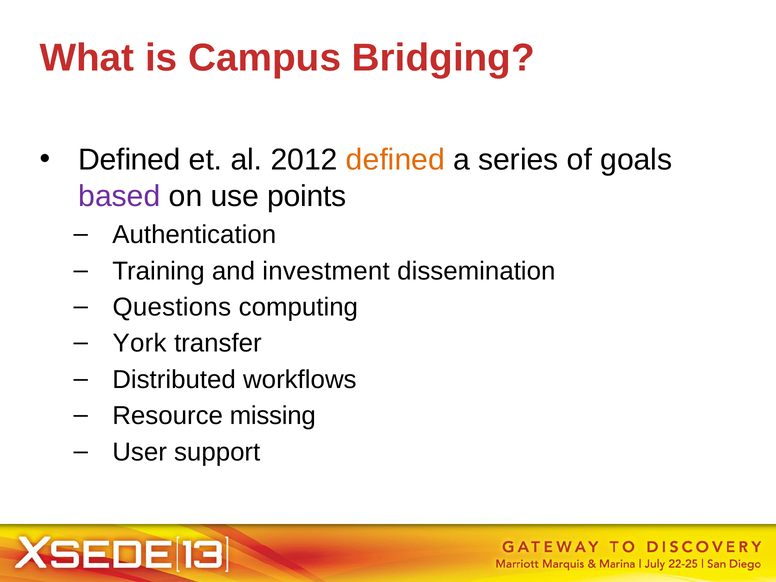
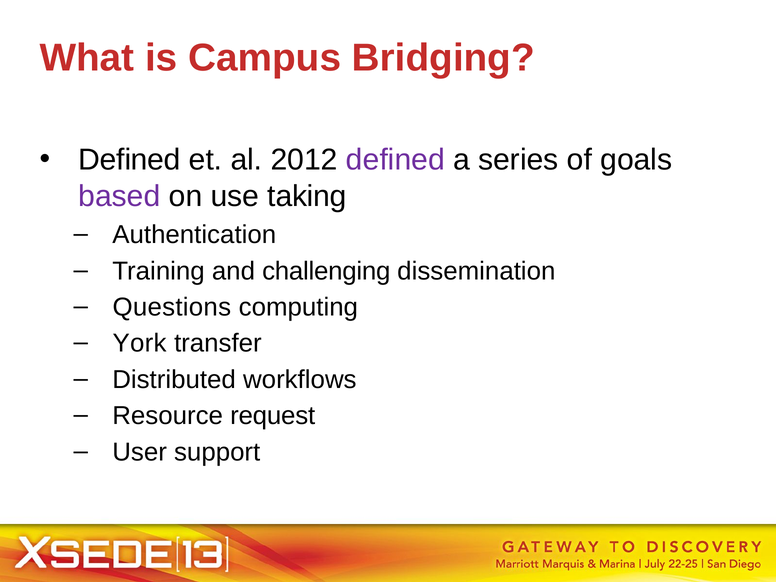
defined at (395, 160) colour: orange -> purple
points: points -> taking
investment: investment -> challenging
missing: missing -> request
